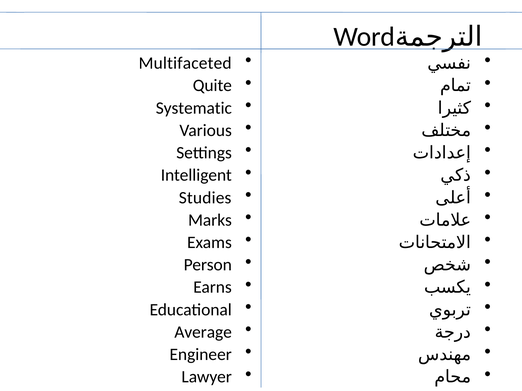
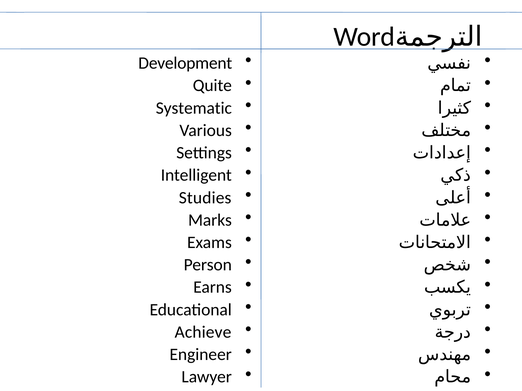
Multifaceted: Multifaceted -> Development
Average: Average -> Achieve
